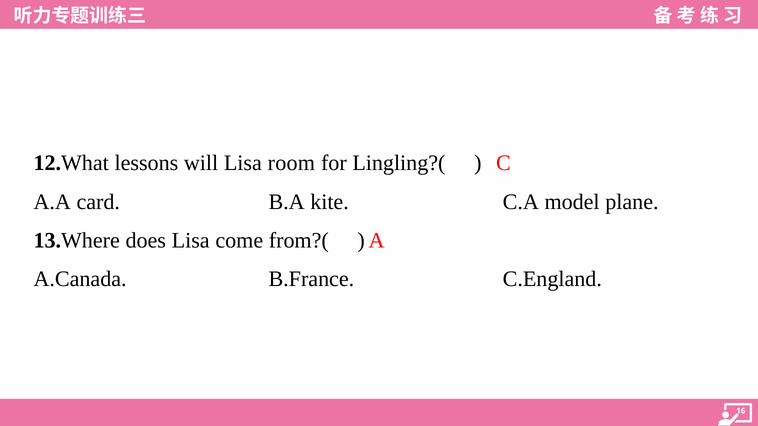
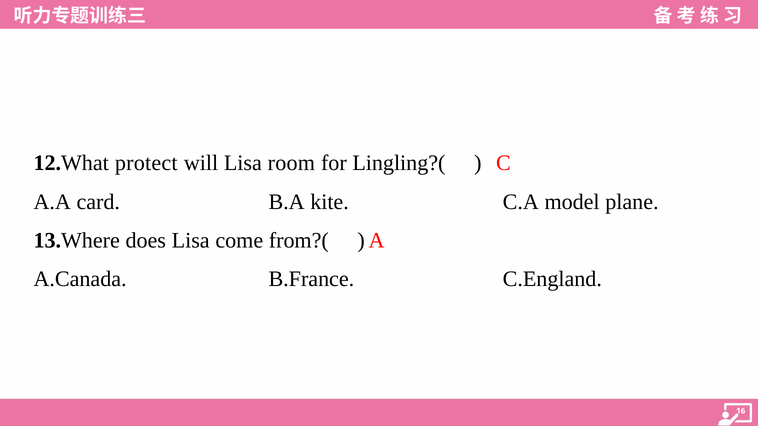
lessons: lessons -> protect
